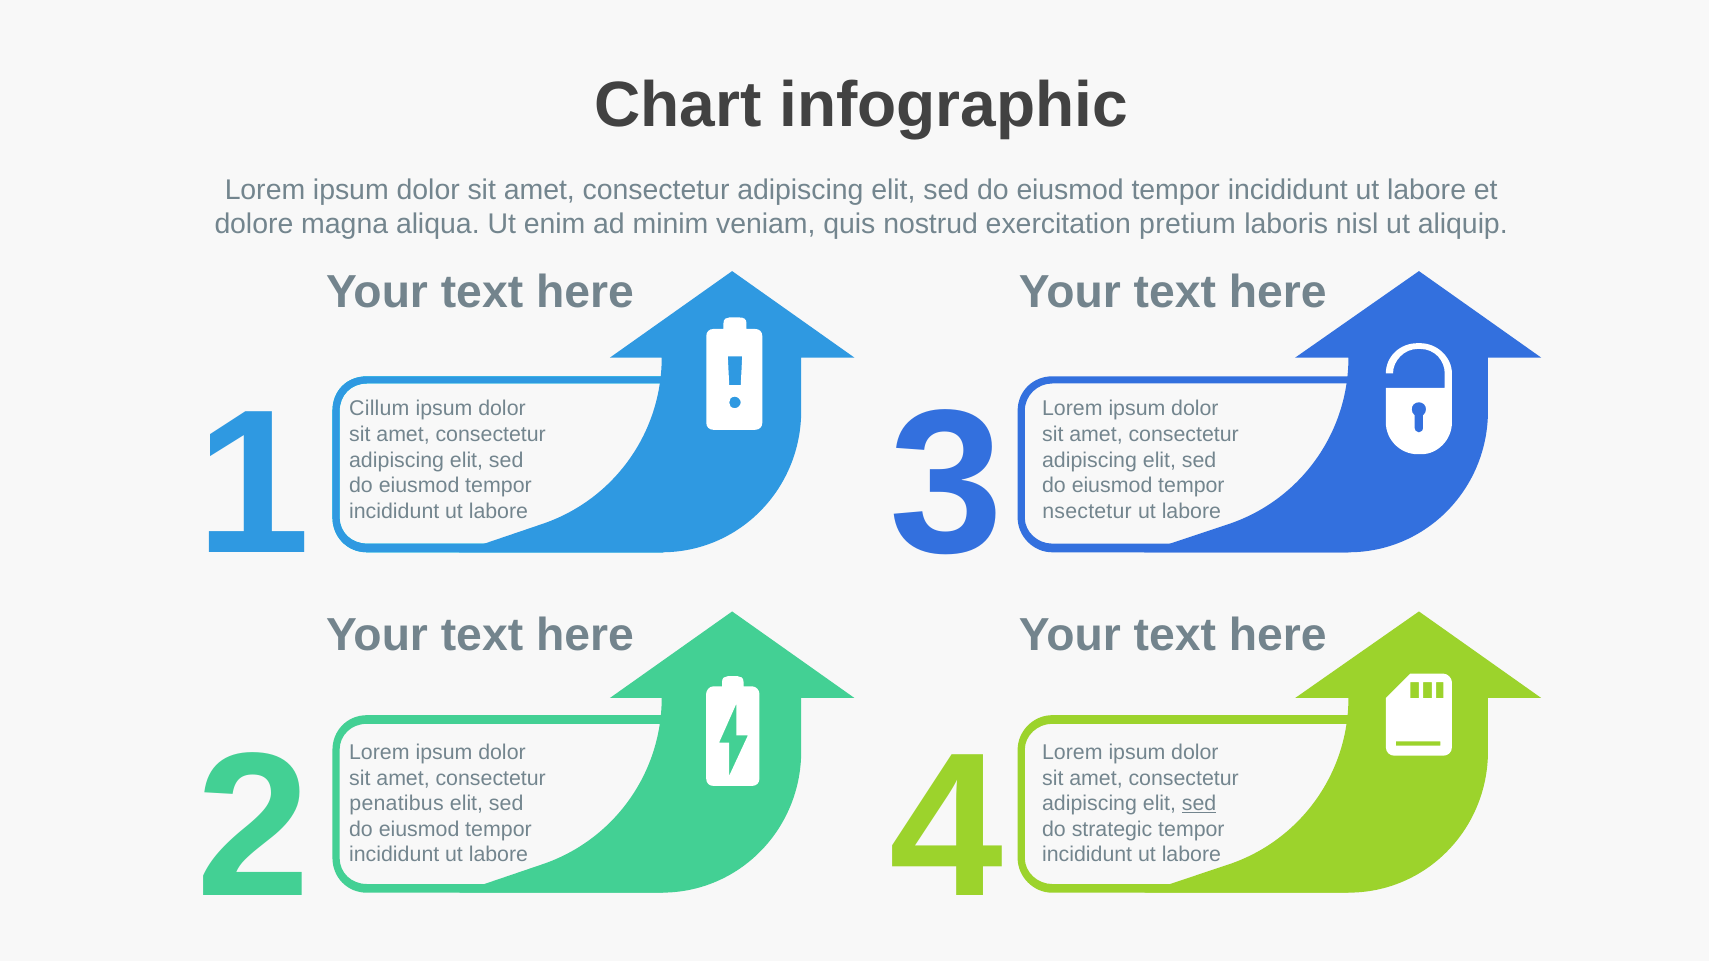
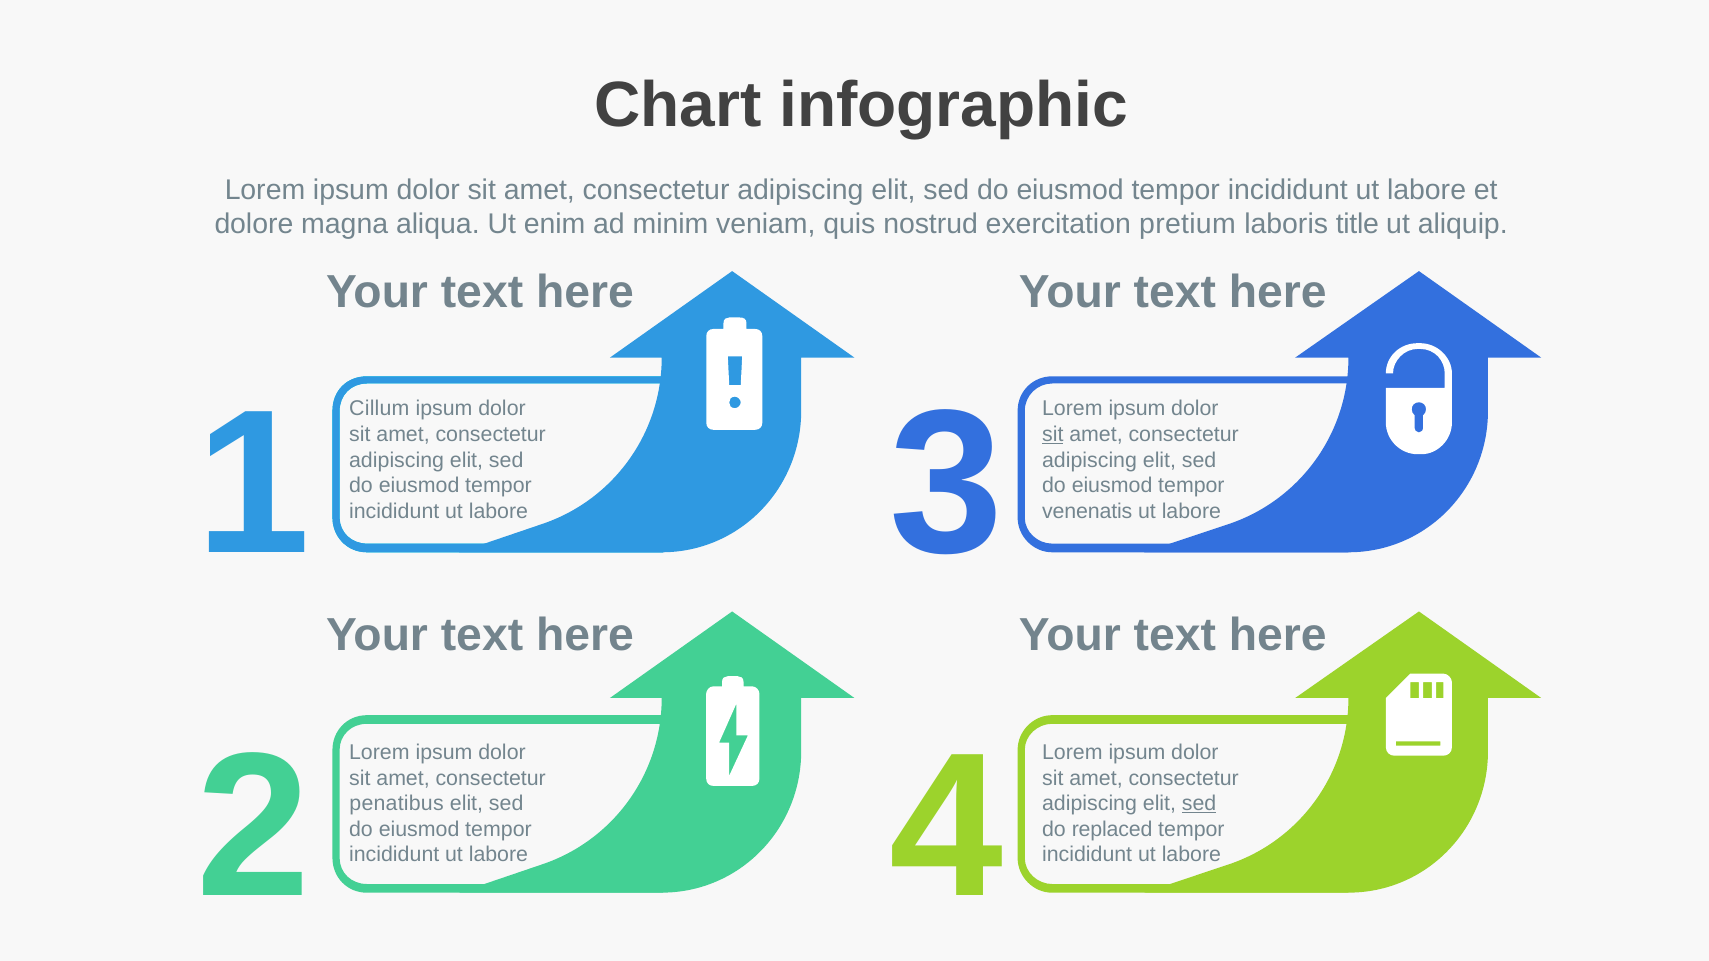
nisl: nisl -> title
sit at (1053, 435) underline: none -> present
nsectetur: nsectetur -> venenatis
strategic: strategic -> replaced
